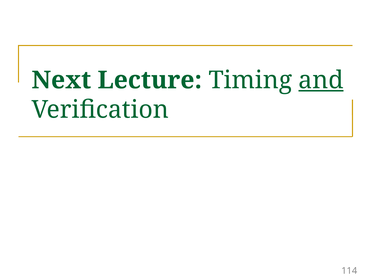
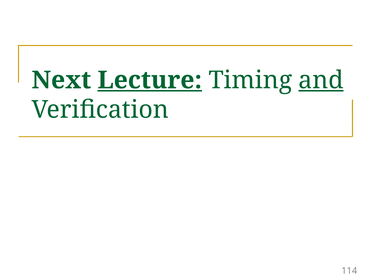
Lecture underline: none -> present
